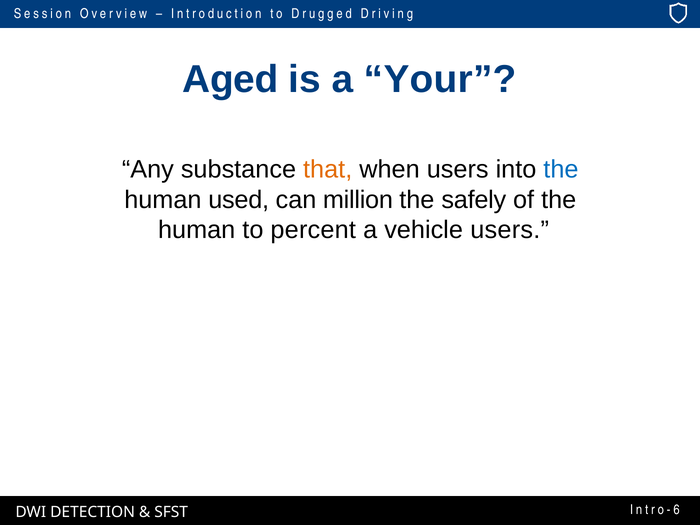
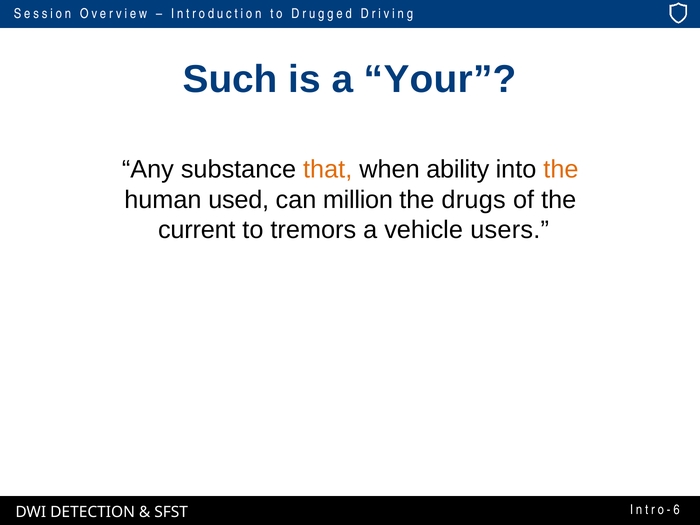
Aged: Aged -> Such
when users: users -> ability
the at (561, 169) colour: blue -> orange
safely: safely -> drugs
human at (197, 230): human -> current
percent: percent -> tremors
